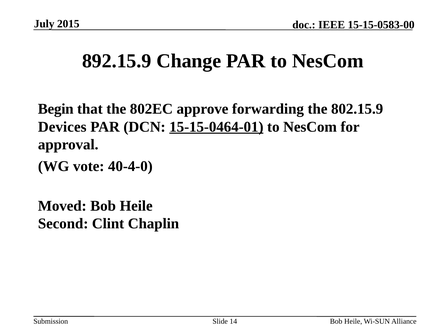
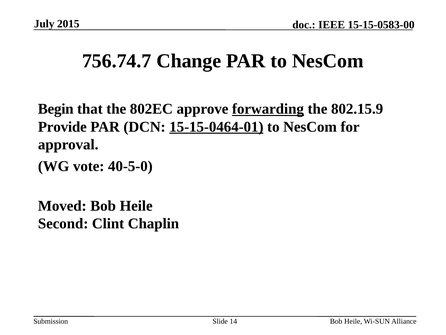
892.15.9: 892.15.9 -> 756.74.7
forwarding underline: none -> present
Devices: Devices -> Provide
40-4-0: 40-4-0 -> 40-5-0
